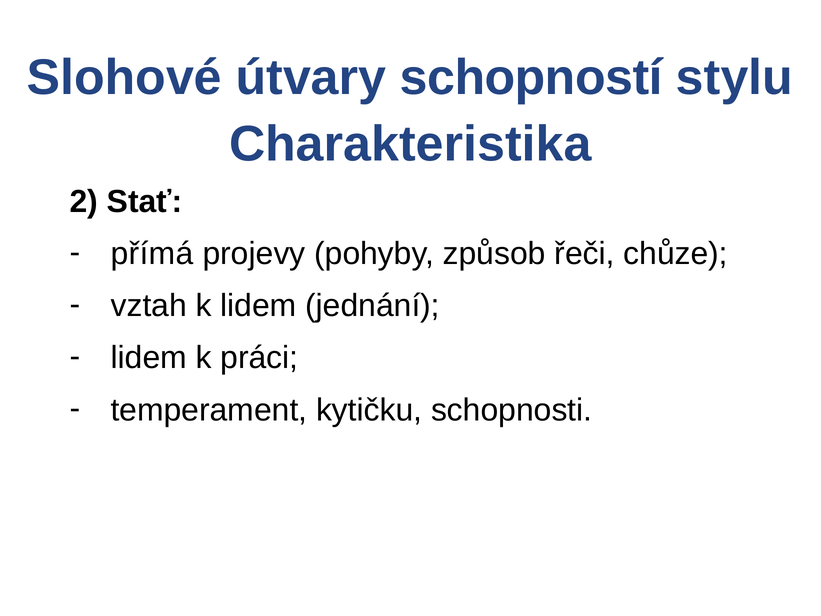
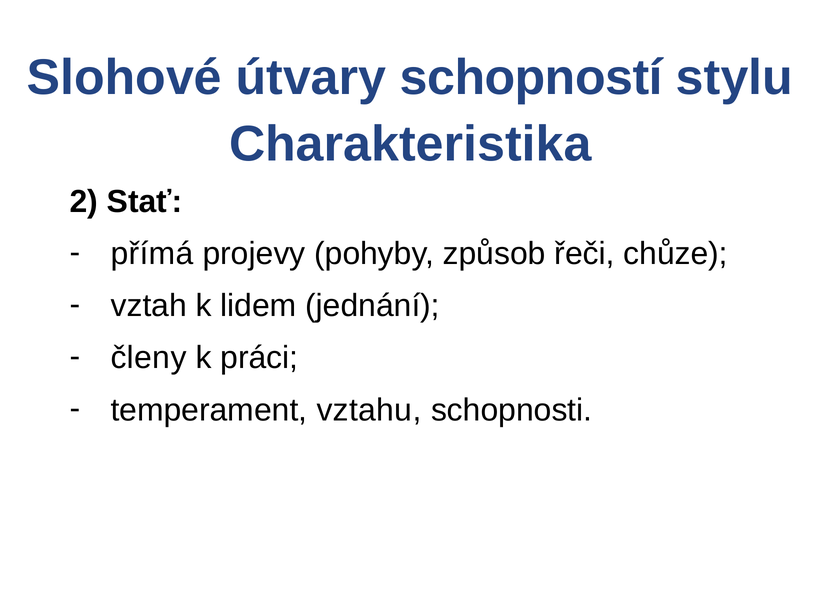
lidem at (149, 358): lidem -> členy
kytičku: kytičku -> vztahu
